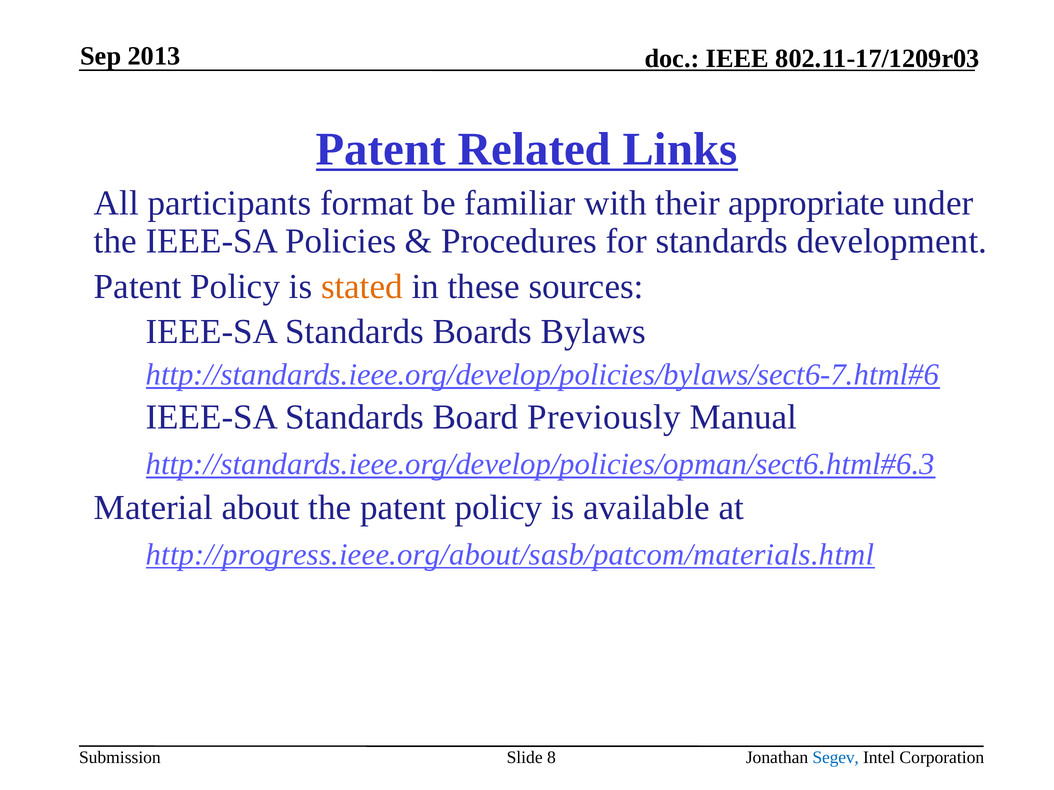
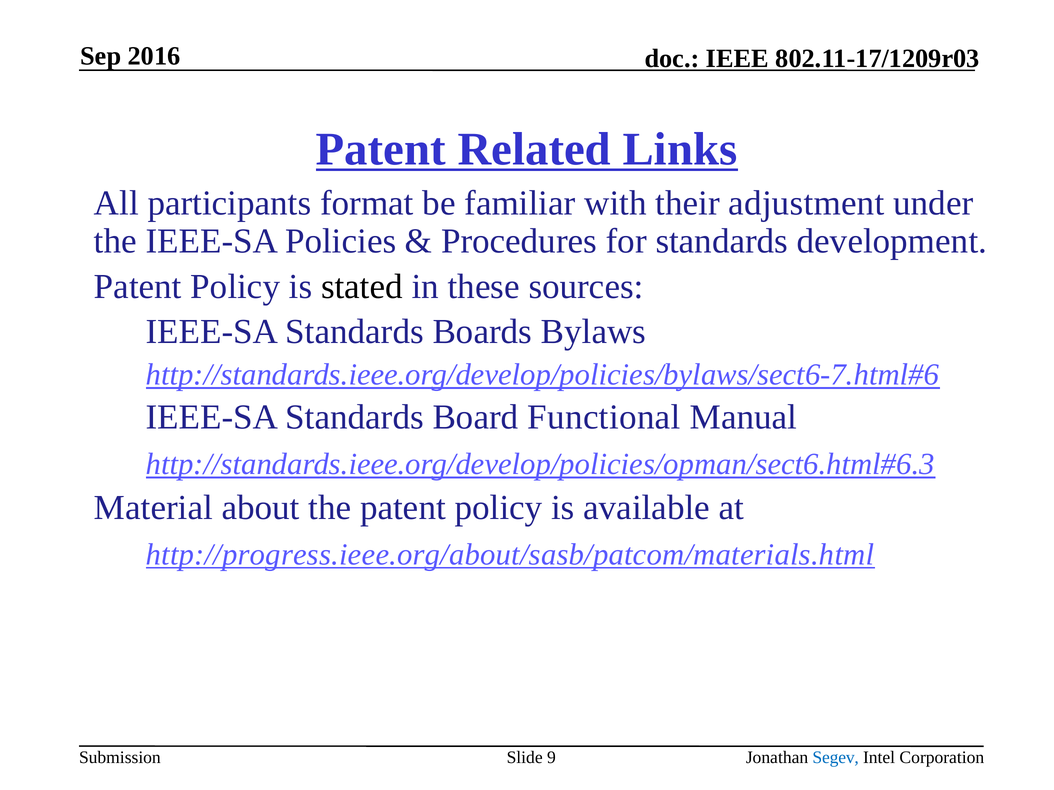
2013: 2013 -> 2016
appropriate: appropriate -> adjustment
stated colour: orange -> black
Previously: Previously -> Functional
8: 8 -> 9
